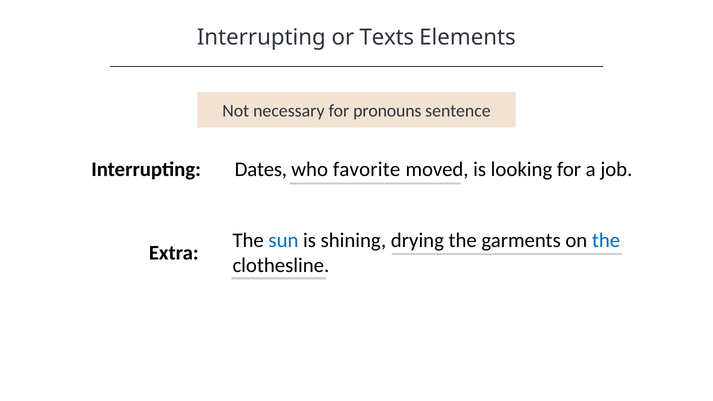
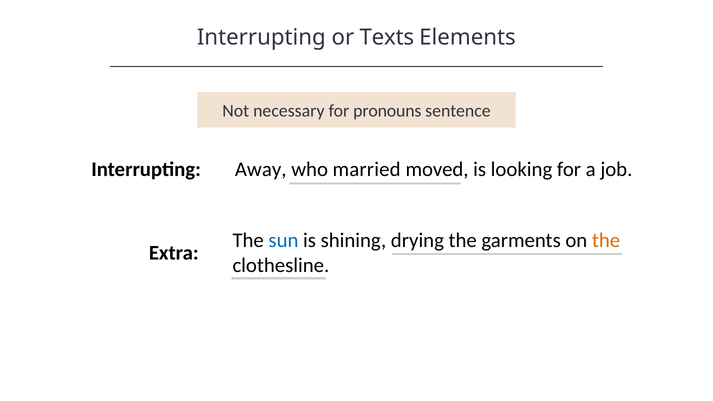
Dates: Dates -> Away
favorite: favorite -> married
the at (606, 240) colour: blue -> orange
